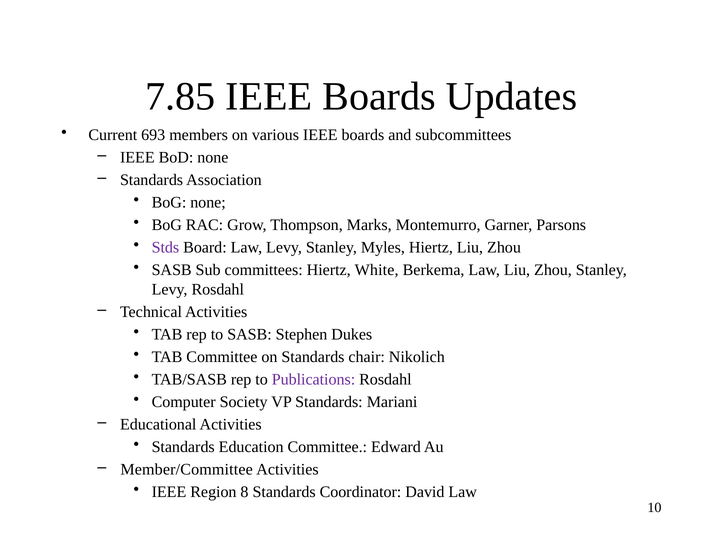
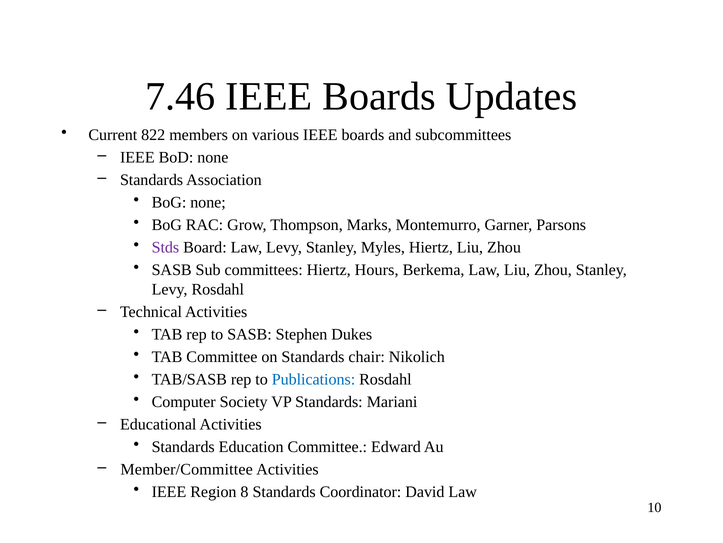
7.85: 7.85 -> 7.46
693: 693 -> 822
White: White -> Hours
Publications colour: purple -> blue
